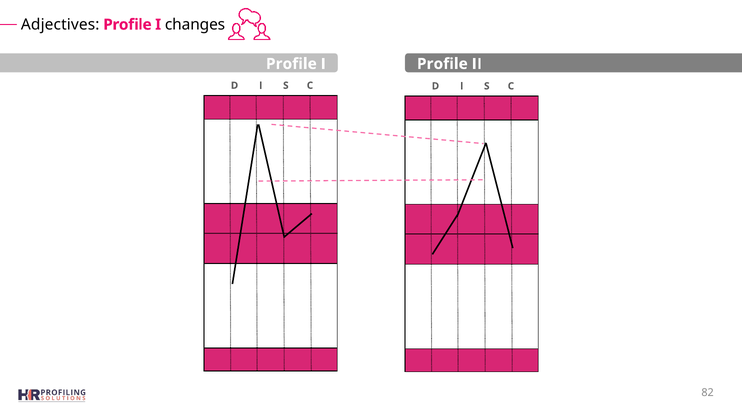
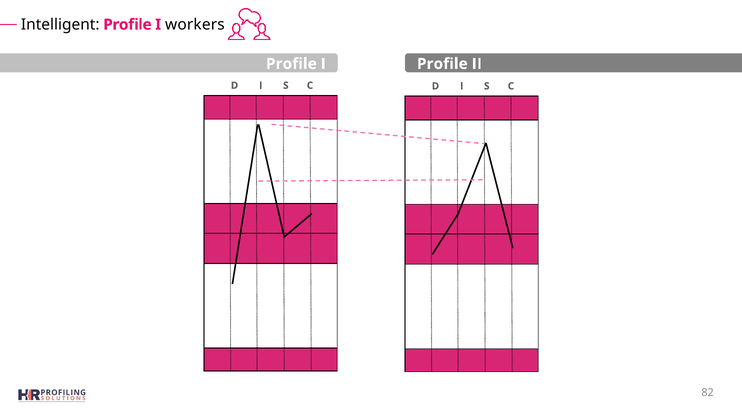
Adjectives: Adjectives -> Intelligent
changes: changes -> workers
